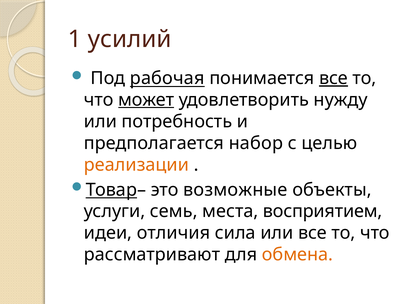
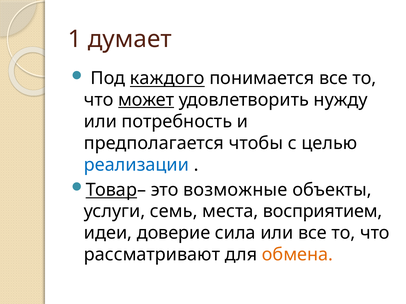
усилий: усилий -> думает
рабочая: рабочая -> каждого
все at (333, 78) underline: present -> none
набор: набор -> чтобы
реализации colour: orange -> blue
отличия: отличия -> доверие
